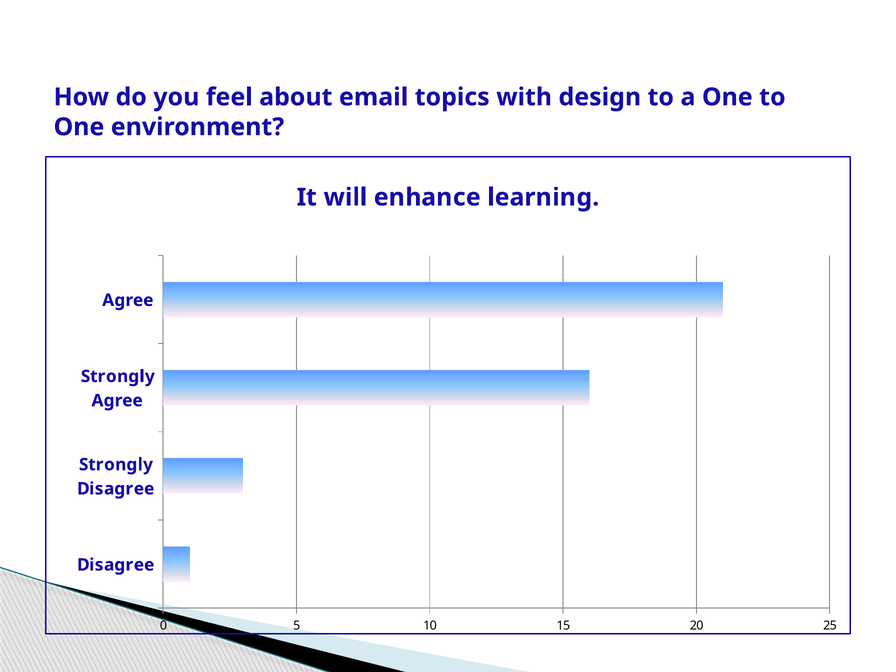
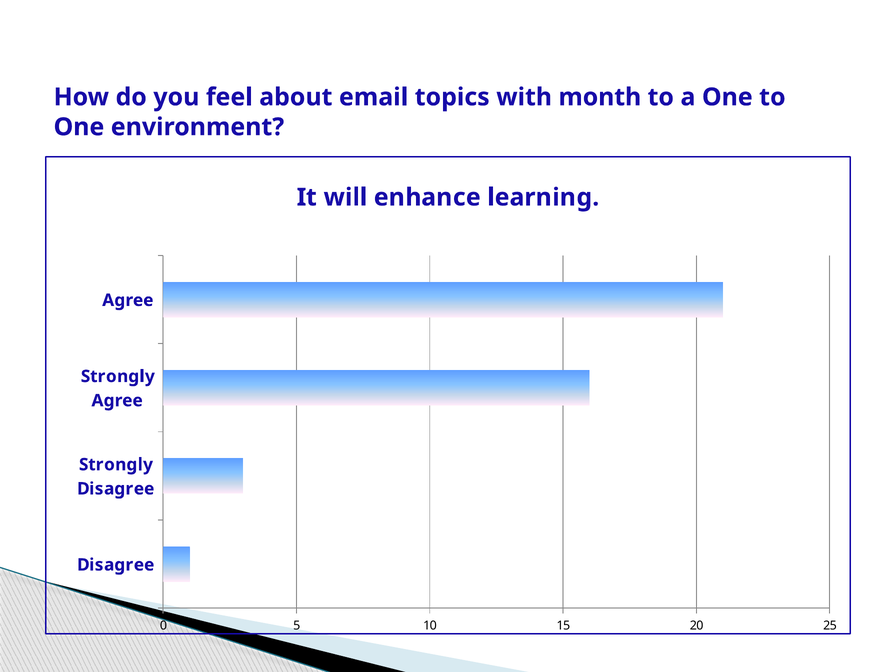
design: design -> month
